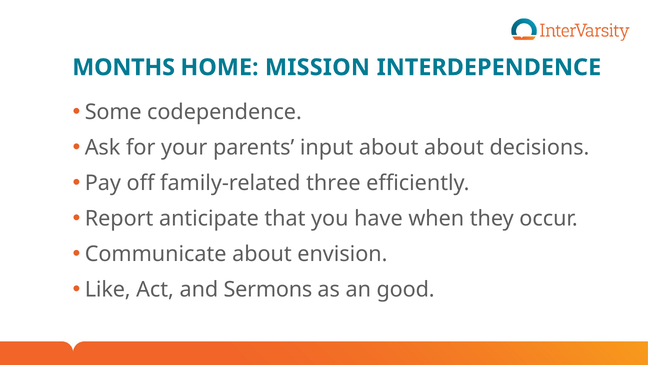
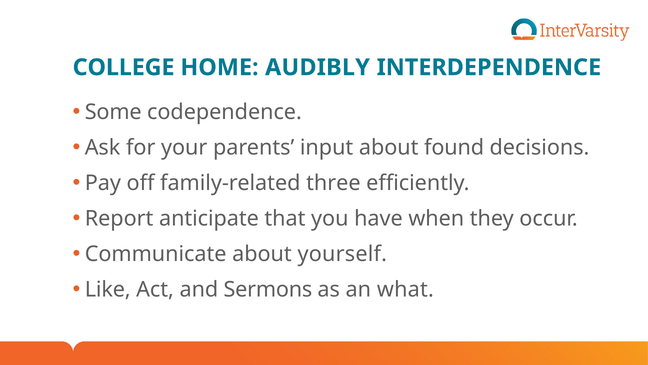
MONTHS: MONTHS -> COLLEGE
MISSION: MISSION -> AUDIBLY
about about: about -> found
envision: envision -> yourself
good: good -> what
